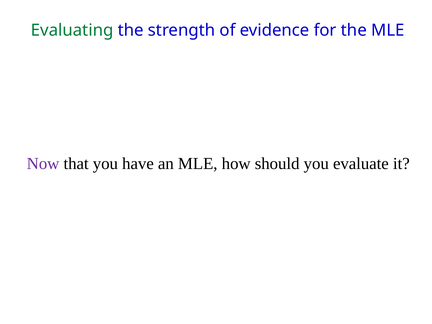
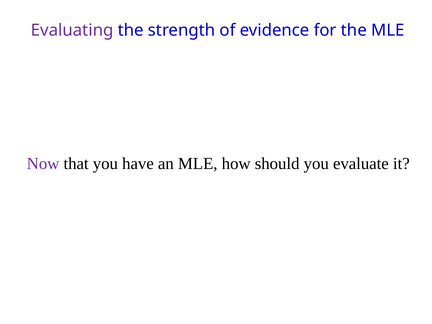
Evaluating colour: green -> purple
